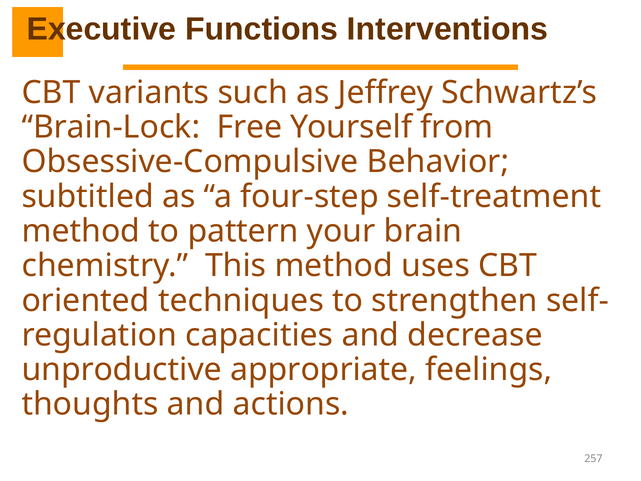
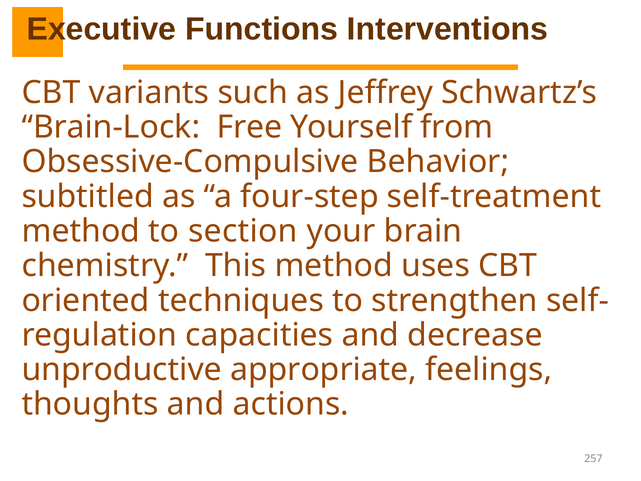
pattern: pattern -> section
